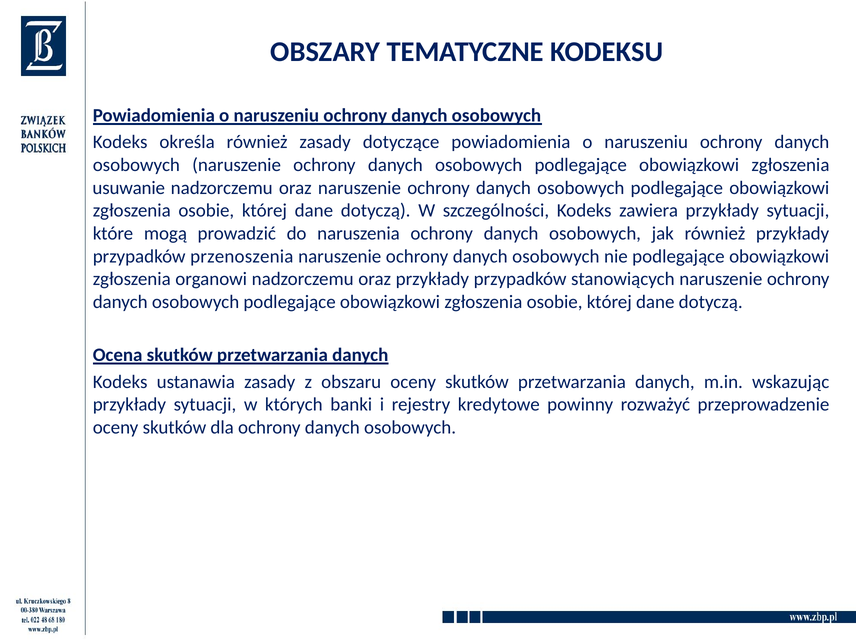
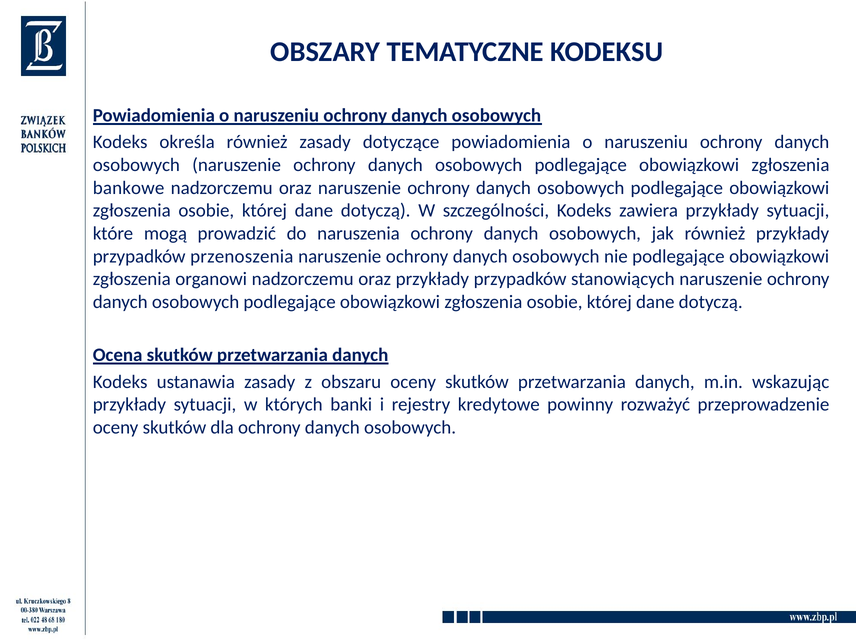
usuwanie: usuwanie -> bankowe
